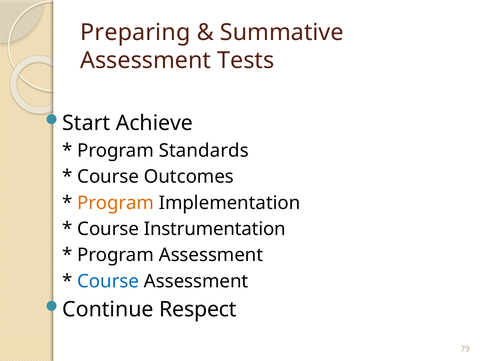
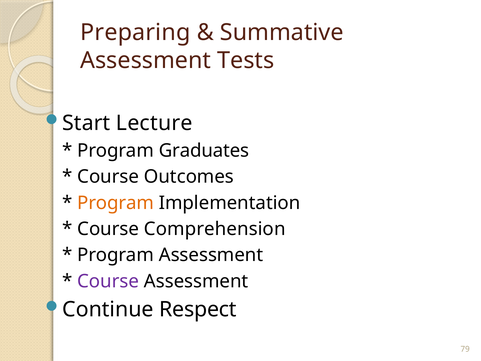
Achieve: Achieve -> Lecture
Standards: Standards -> Graduates
Instrumentation: Instrumentation -> Comprehension
Course at (108, 281) colour: blue -> purple
